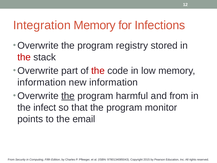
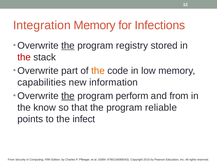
the at (68, 46) underline: none -> present
the at (98, 71) colour: red -> orange
information at (42, 82): information -> capabilities
harmful: harmful -> perform
infect: infect -> know
monitor: monitor -> reliable
email: email -> infect
